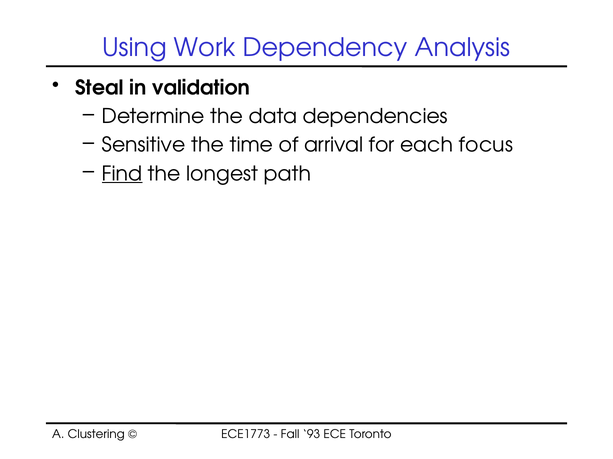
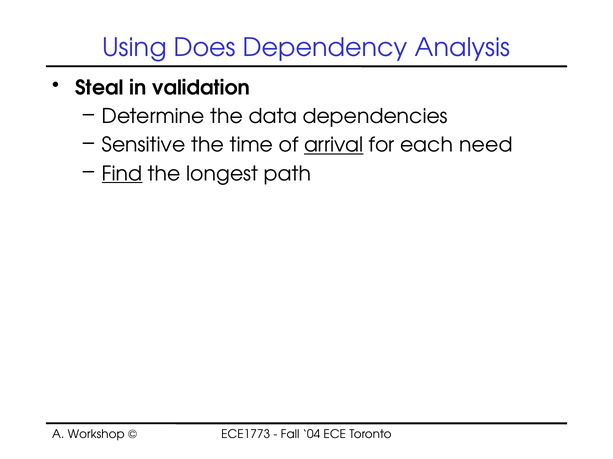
Work: Work -> Does
arrival underline: none -> present
focus: focus -> need
Clustering: Clustering -> Workshop
93: 93 -> 04
